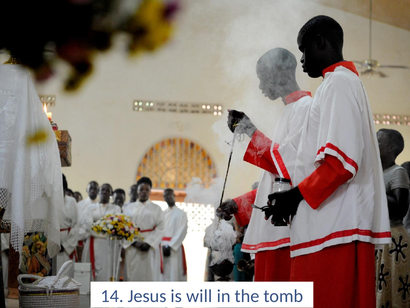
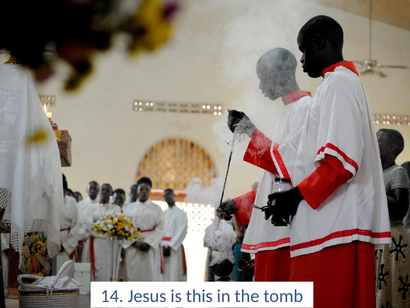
will: will -> this
